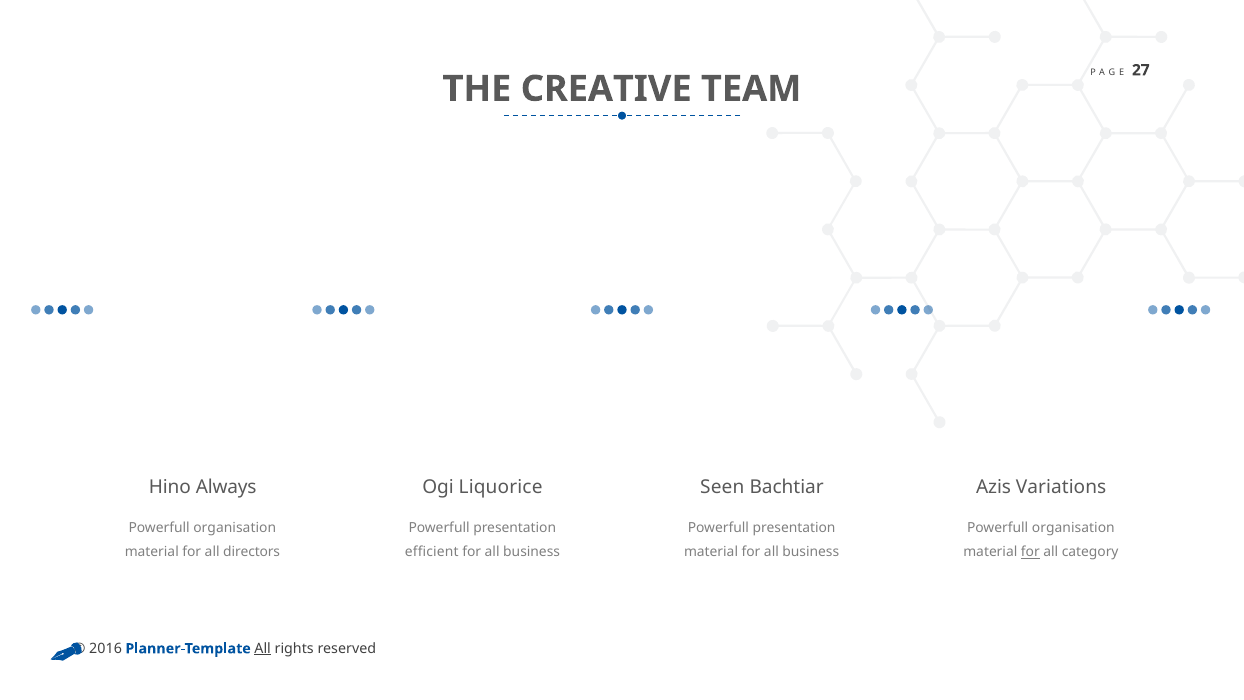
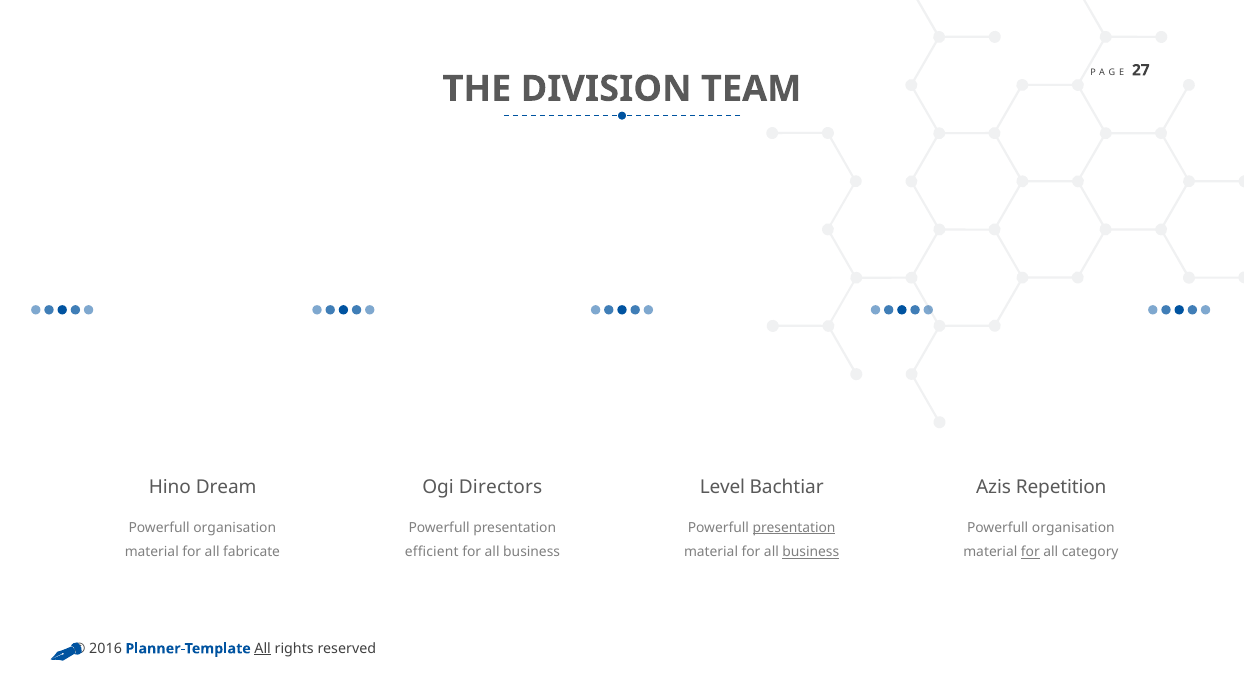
CREATIVE: CREATIVE -> DIVISION
Always: Always -> Dream
Liquorice: Liquorice -> Directors
Seen: Seen -> Level
Variations: Variations -> Repetition
presentation at (794, 527) underline: none -> present
directors: directors -> fabricate
business at (811, 552) underline: none -> present
